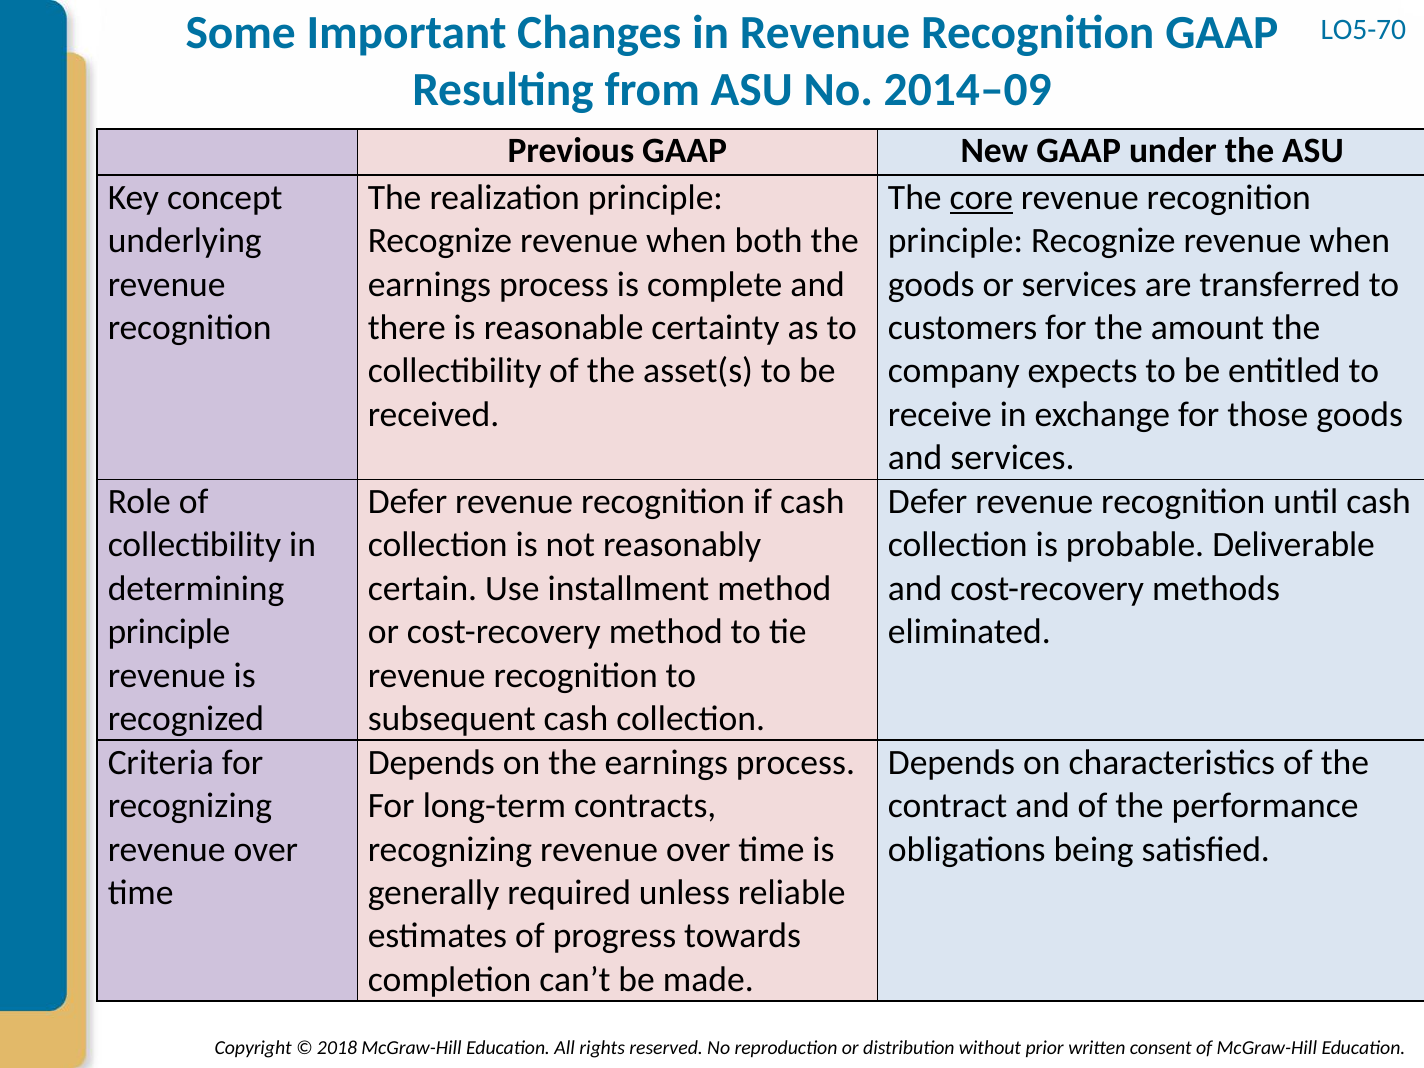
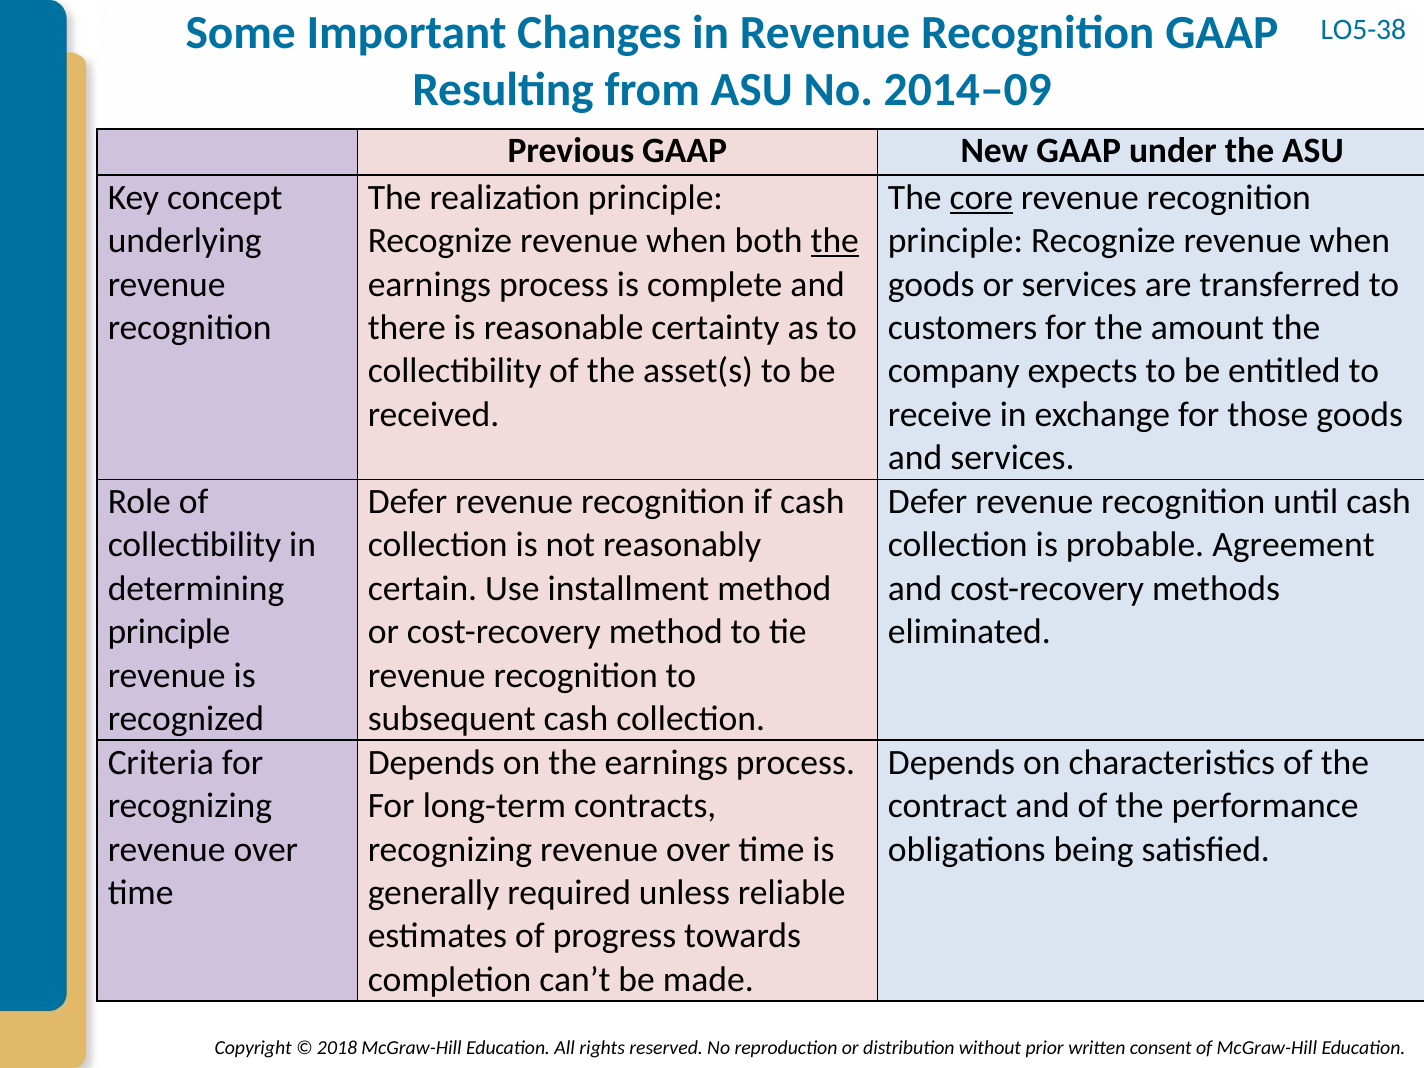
LO5-70: LO5-70 -> LO5-38
the at (835, 241) underline: none -> present
Deliverable: Deliverable -> Agreement
